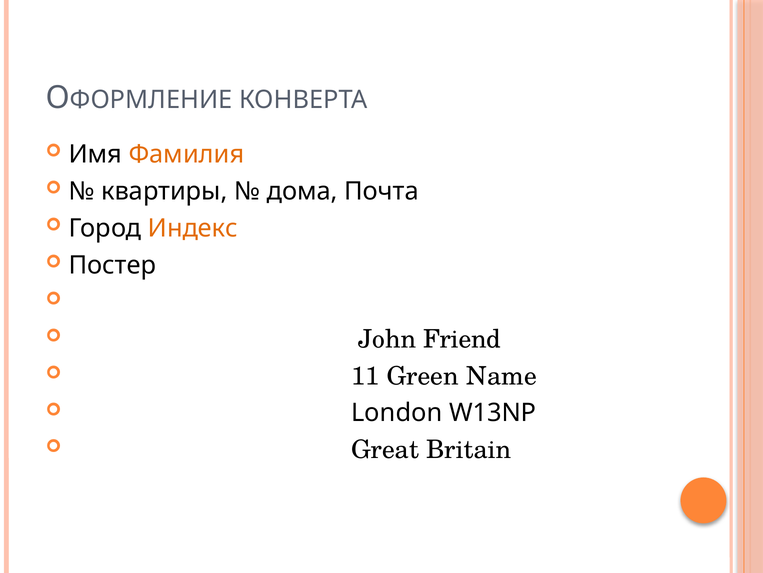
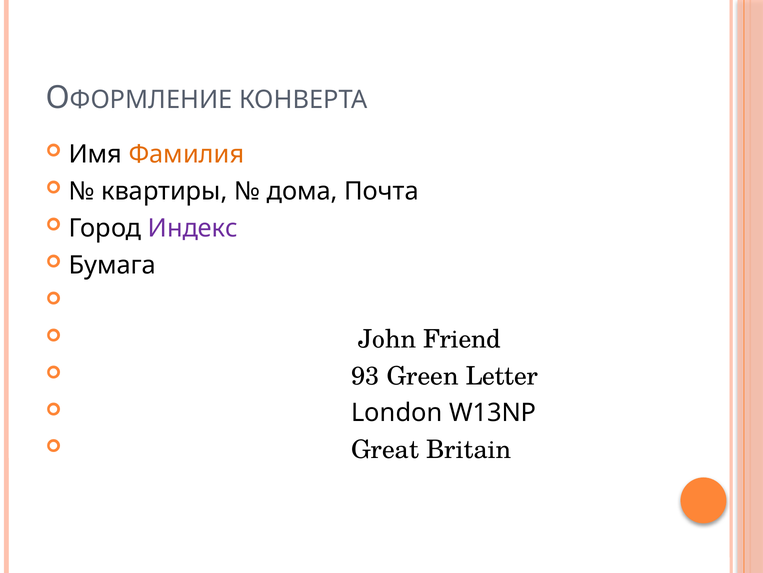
Индекс colour: orange -> purple
Постер: Постер -> Бумага
11: 11 -> 93
Name: Name -> Letter
